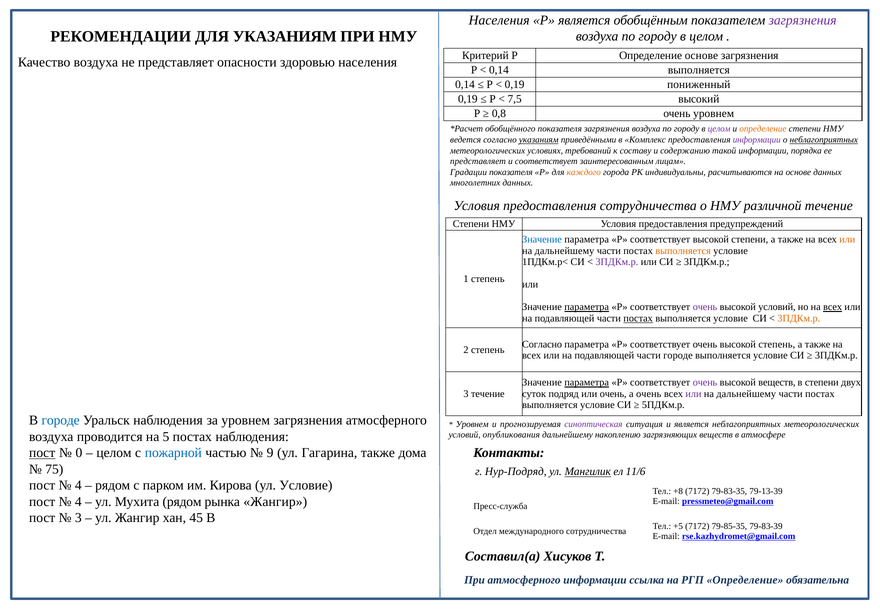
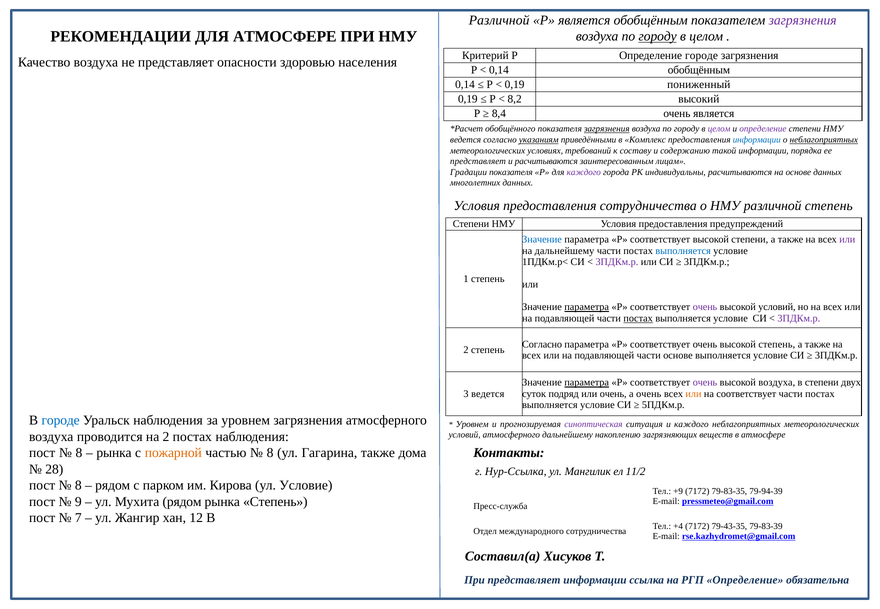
Населения at (499, 20): Населения -> Различной
ДЛЯ УКАЗАНИЯМ: УКАЗАНИЯМ -> АТМОСФЕРЕ
городу at (658, 36) underline: none -> present
Определение основе: основе -> городе
0,14 выполняется: выполняется -> обобщённым
7,5: 7,5 -> 8,2
0,8: 0,8 -> 8,4
очень уровнем: уровнем -> является
загрязнения at (607, 129) underline: none -> present
определение at (763, 129) colour: orange -> purple
информации at (757, 140) colour: purple -> blue
и соответствует: соответствует -> расчитываются
каждого at (584, 172) colour: orange -> purple
различной течение: течение -> степень
или at (847, 240) colour: orange -> purple
выполняется at (683, 251) colour: orange -> blue
всех at (833, 307) underline: present -> none
3ПДКм.р at (799, 318) colour: orange -> purple
части городе: городе -> основе
высокой веществ: веществ -> воздуха
3 течение: течение -> ведется
или at (693, 394) colour: purple -> orange
дальнейшему at (746, 394): дальнейшему -> соответствует
и является: является -> каждого
на 5: 5 -> 2
условий опубликования: опубликования -> атмосферного
пост at (42, 453) underline: present -> none
0 at (79, 453): 0 -> 8
целом at (114, 453): целом -> рынка
пожарной colour: blue -> orange
9 at (270, 453): 9 -> 8
75: 75 -> 28
Нур-Подряд: Нур-Подряд -> Нур-Ссылка
Мангилик underline: present -> none
11/6: 11/6 -> 11/2
4 at (78, 486): 4 -> 8
+8: +8 -> +9
79-13-39: 79-13-39 -> 79-94-39
4 at (78, 502): 4 -> 9
рынка Жангир: Жангир -> Степень
3 at (78, 518): 3 -> 7
45: 45 -> 12
+5: +5 -> +4
79-85-35: 79-85-35 -> 79-43-35
При атмосферного: атмосферного -> представляет
